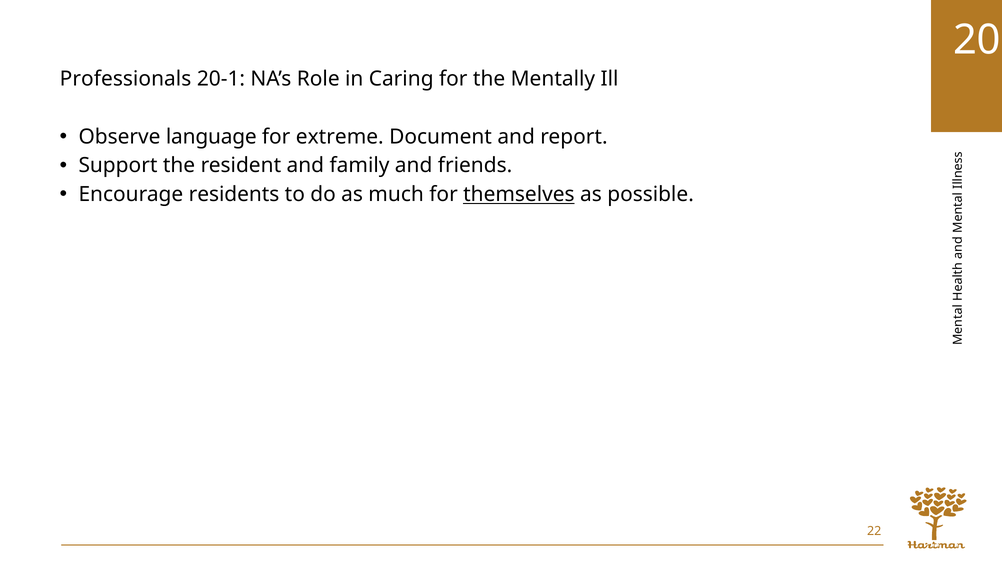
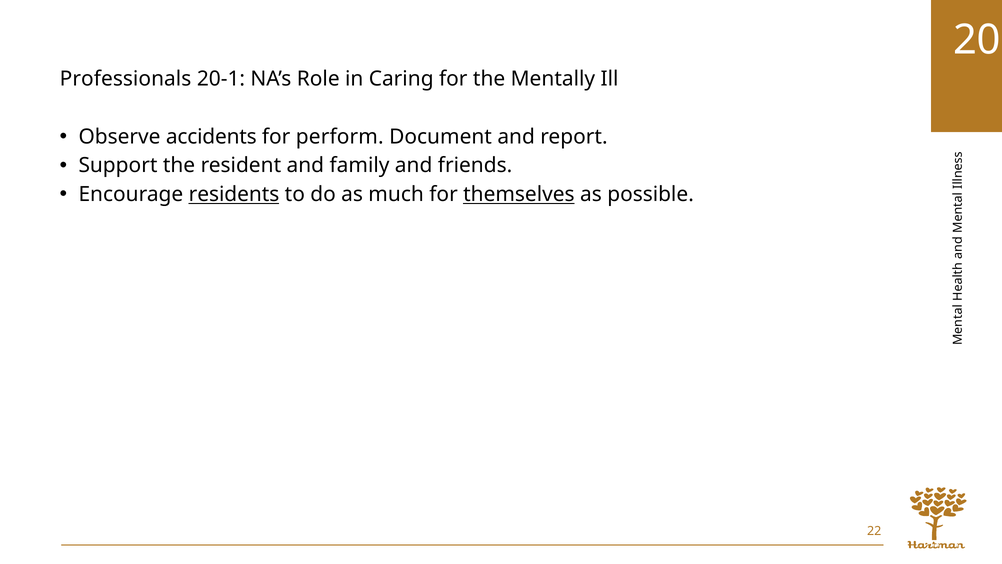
language: language -> accidents
extreme: extreme -> perform
residents underline: none -> present
